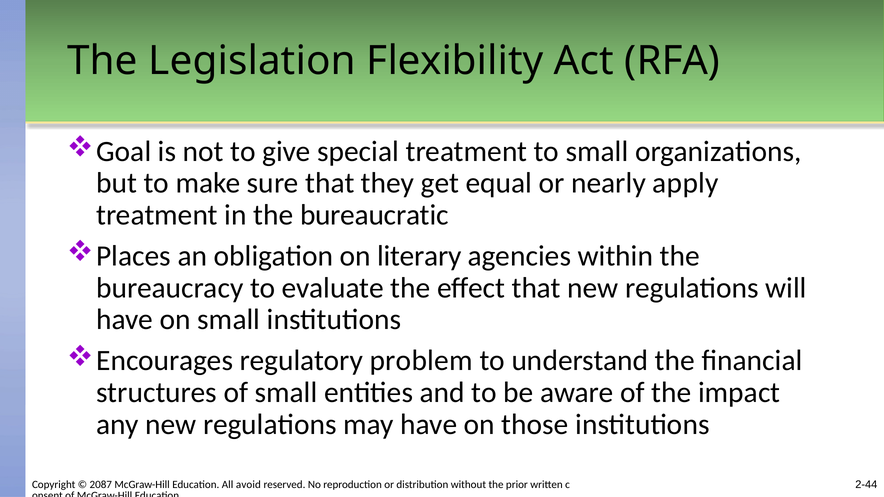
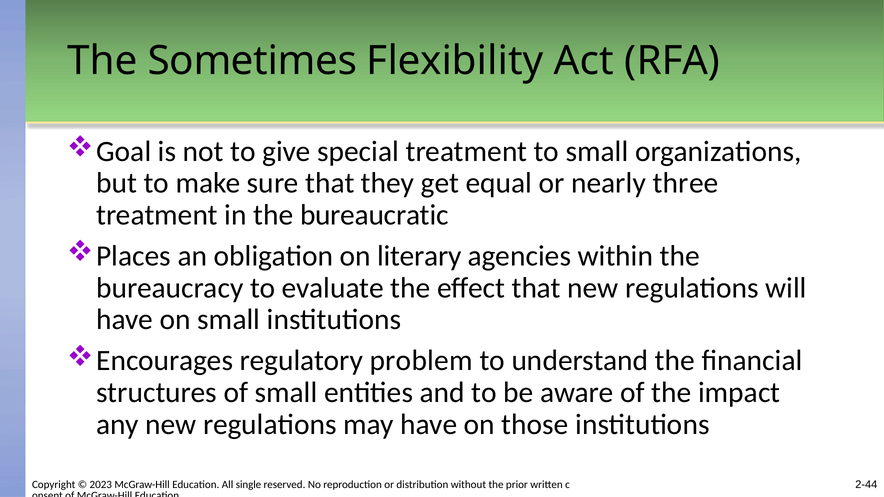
Legislation: Legislation -> Sometimes
apply: apply -> three
2087: 2087 -> 2023
avoid: avoid -> single
